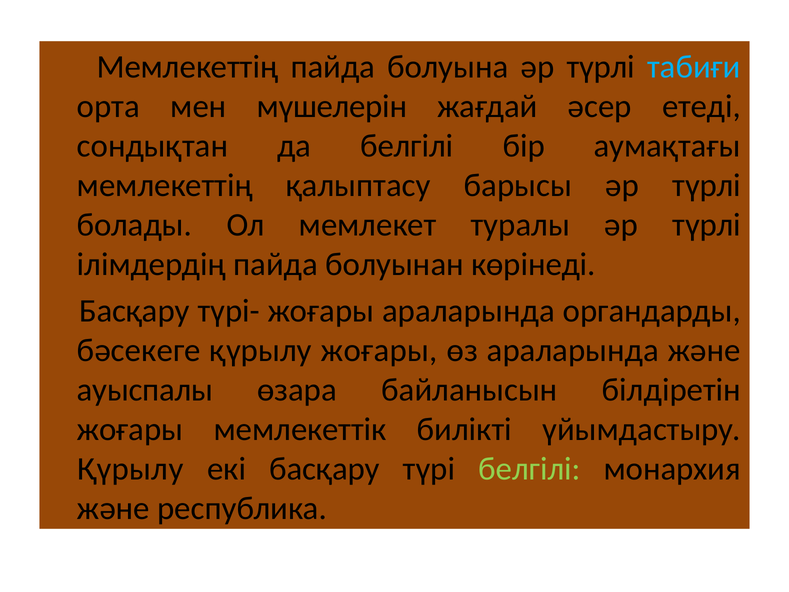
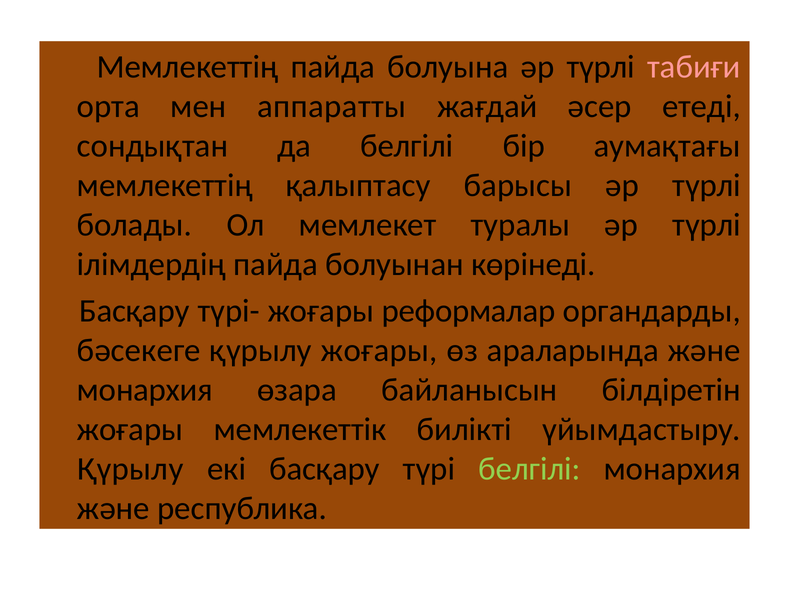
табиғи colour: light blue -> pink
мүшелерін: мүшелерін -> аппаратты
жоғары араларында: араларында -> реформалар
ауыспалы at (145, 390): ауыспалы -> монархия
